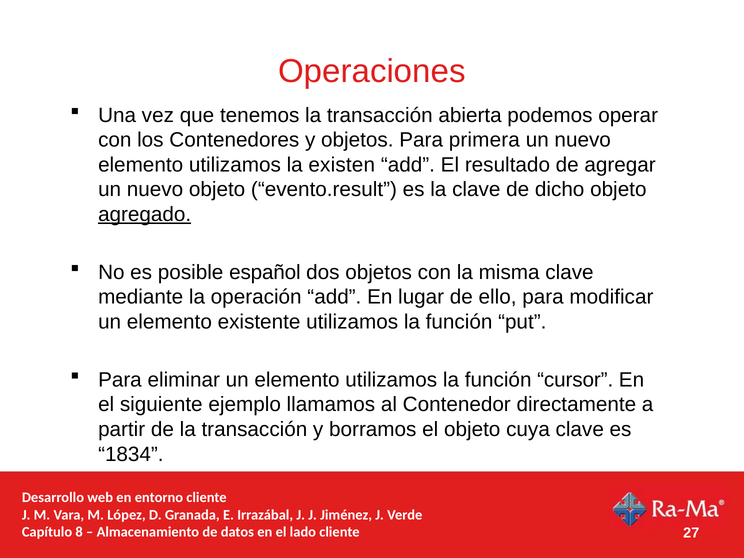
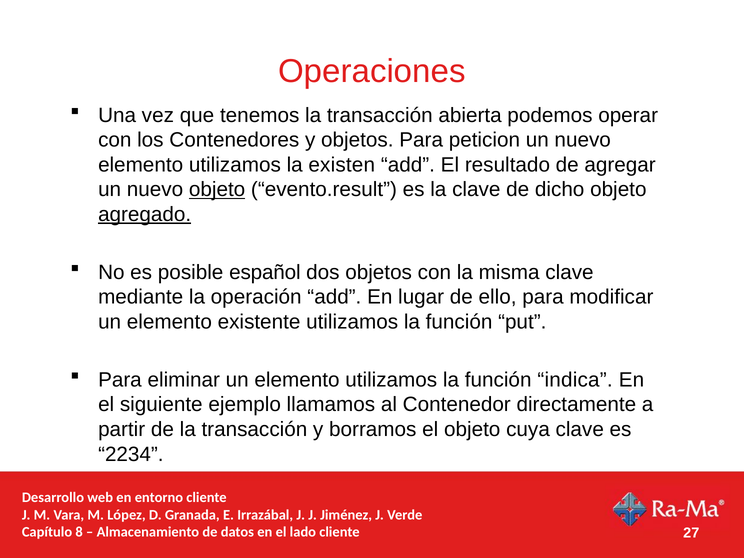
primera: primera -> peticion
objeto at (217, 190) underline: none -> present
cursor: cursor -> indica
1834: 1834 -> 2234
